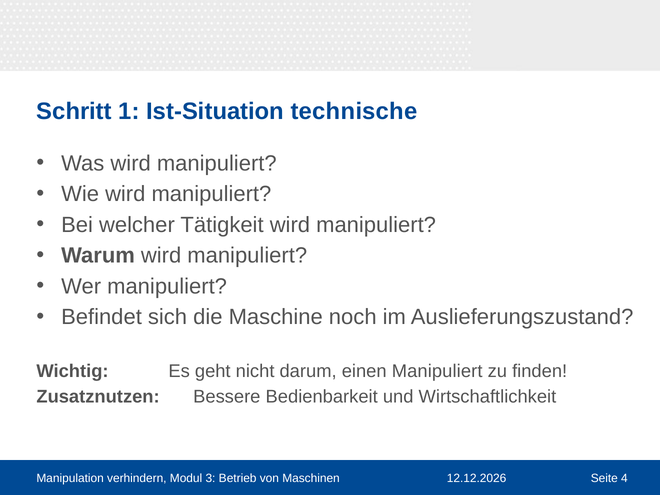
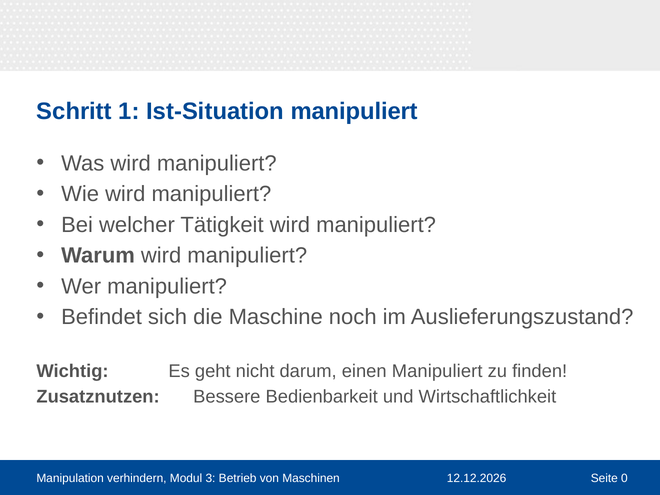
Ist-Situation technische: technische -> manipuliert
4: 4 -> 0
